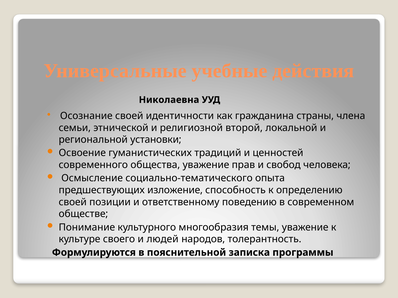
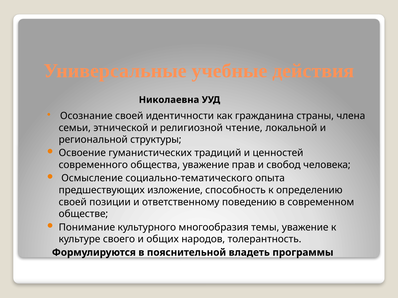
второй: второй -> чтение
установки: установки -> структуры
людей: людей -> общих
записка: записка -> владеть
